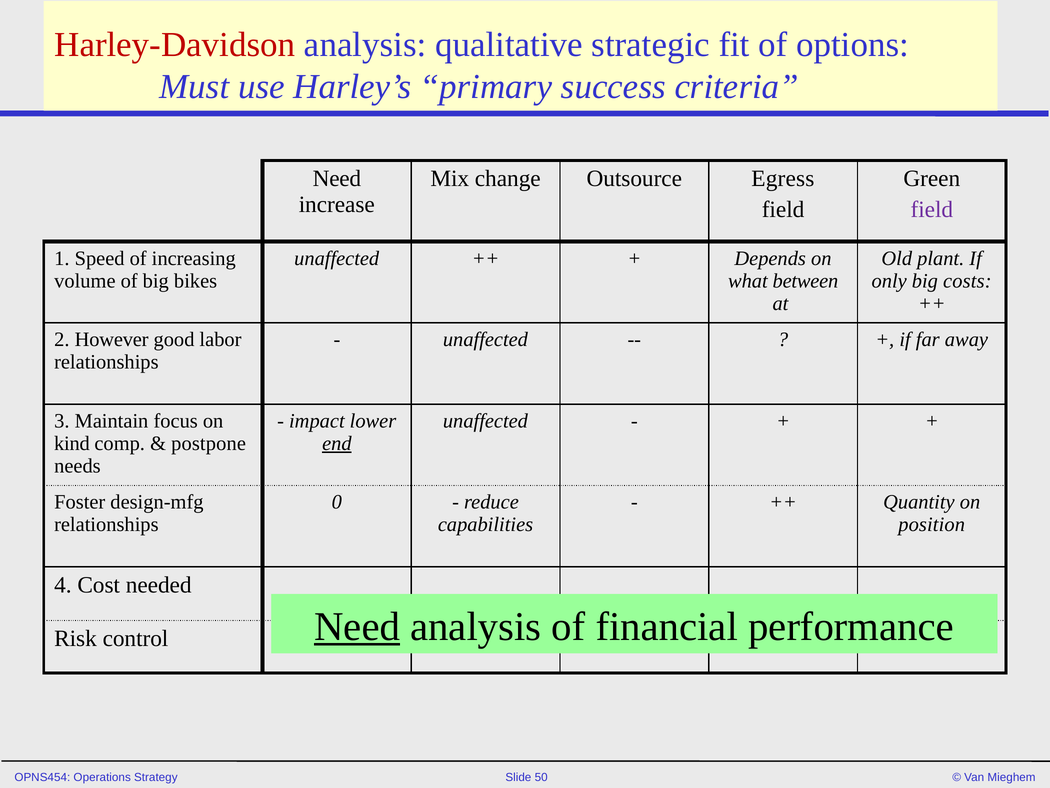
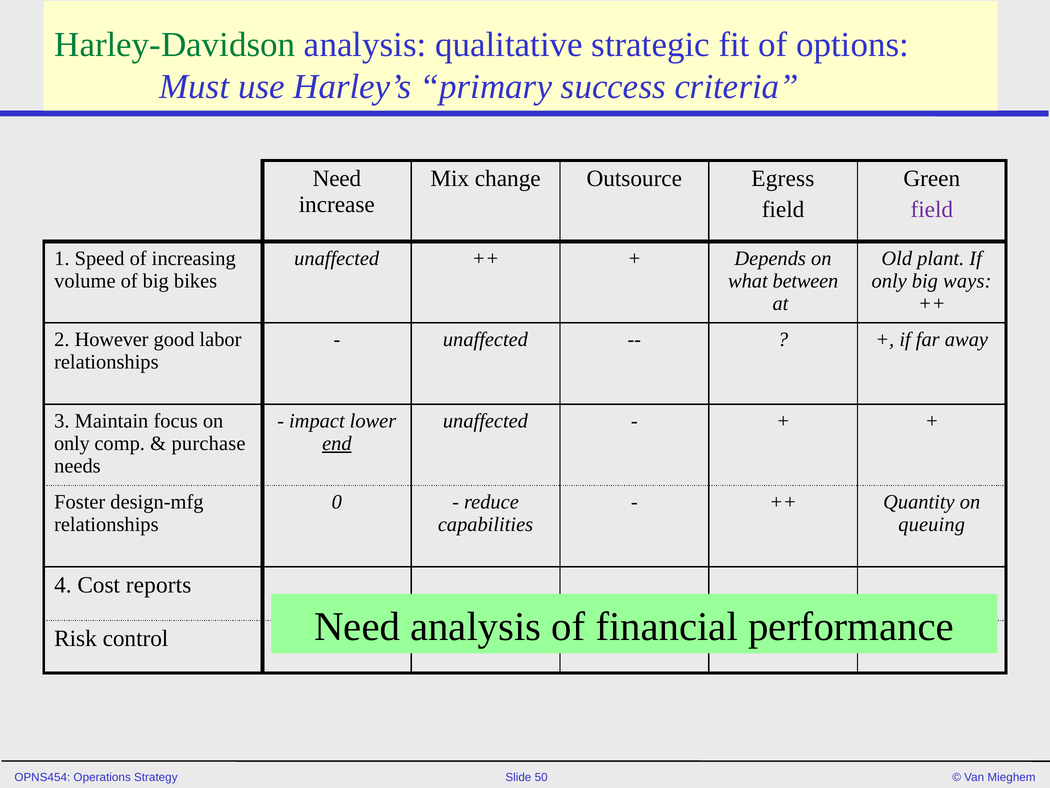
Harley-Davidson colour: red -> green
costs: costs -> ways
kind at (72, 443): kind -> only
postpone: postpone -> purchase
position: position -> queuing
needed: needed -> reports
Need at (357, 626) underline: present -> none
